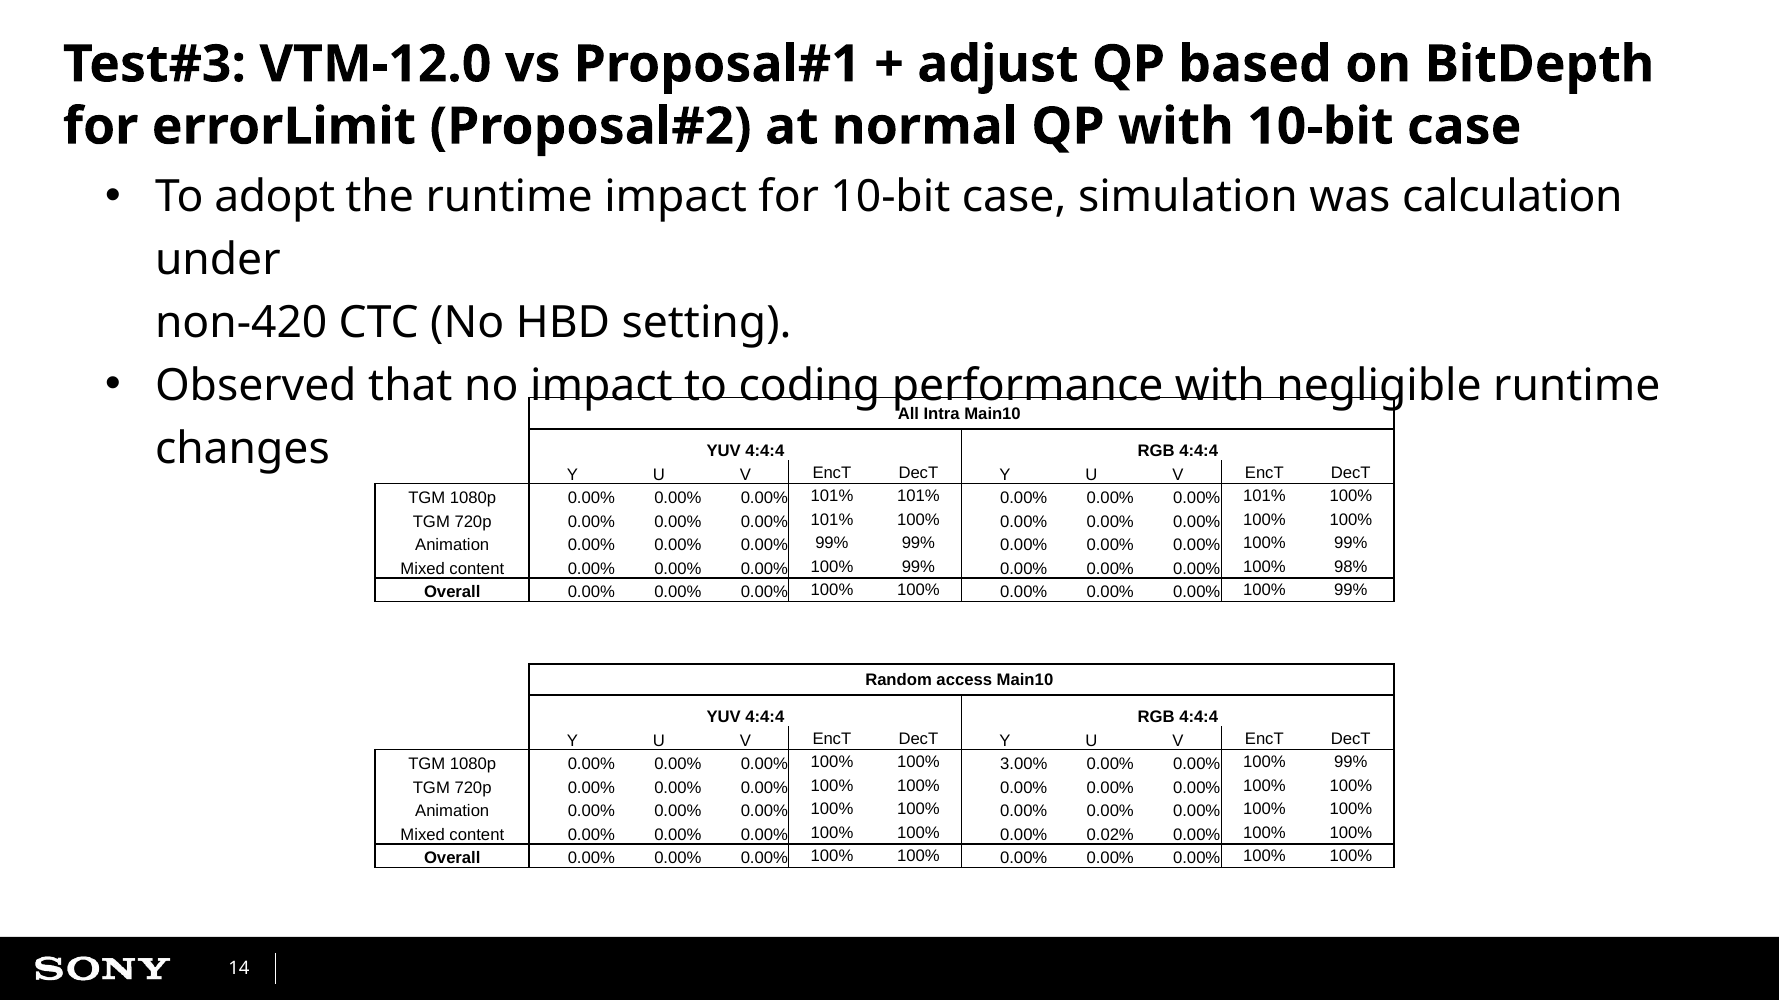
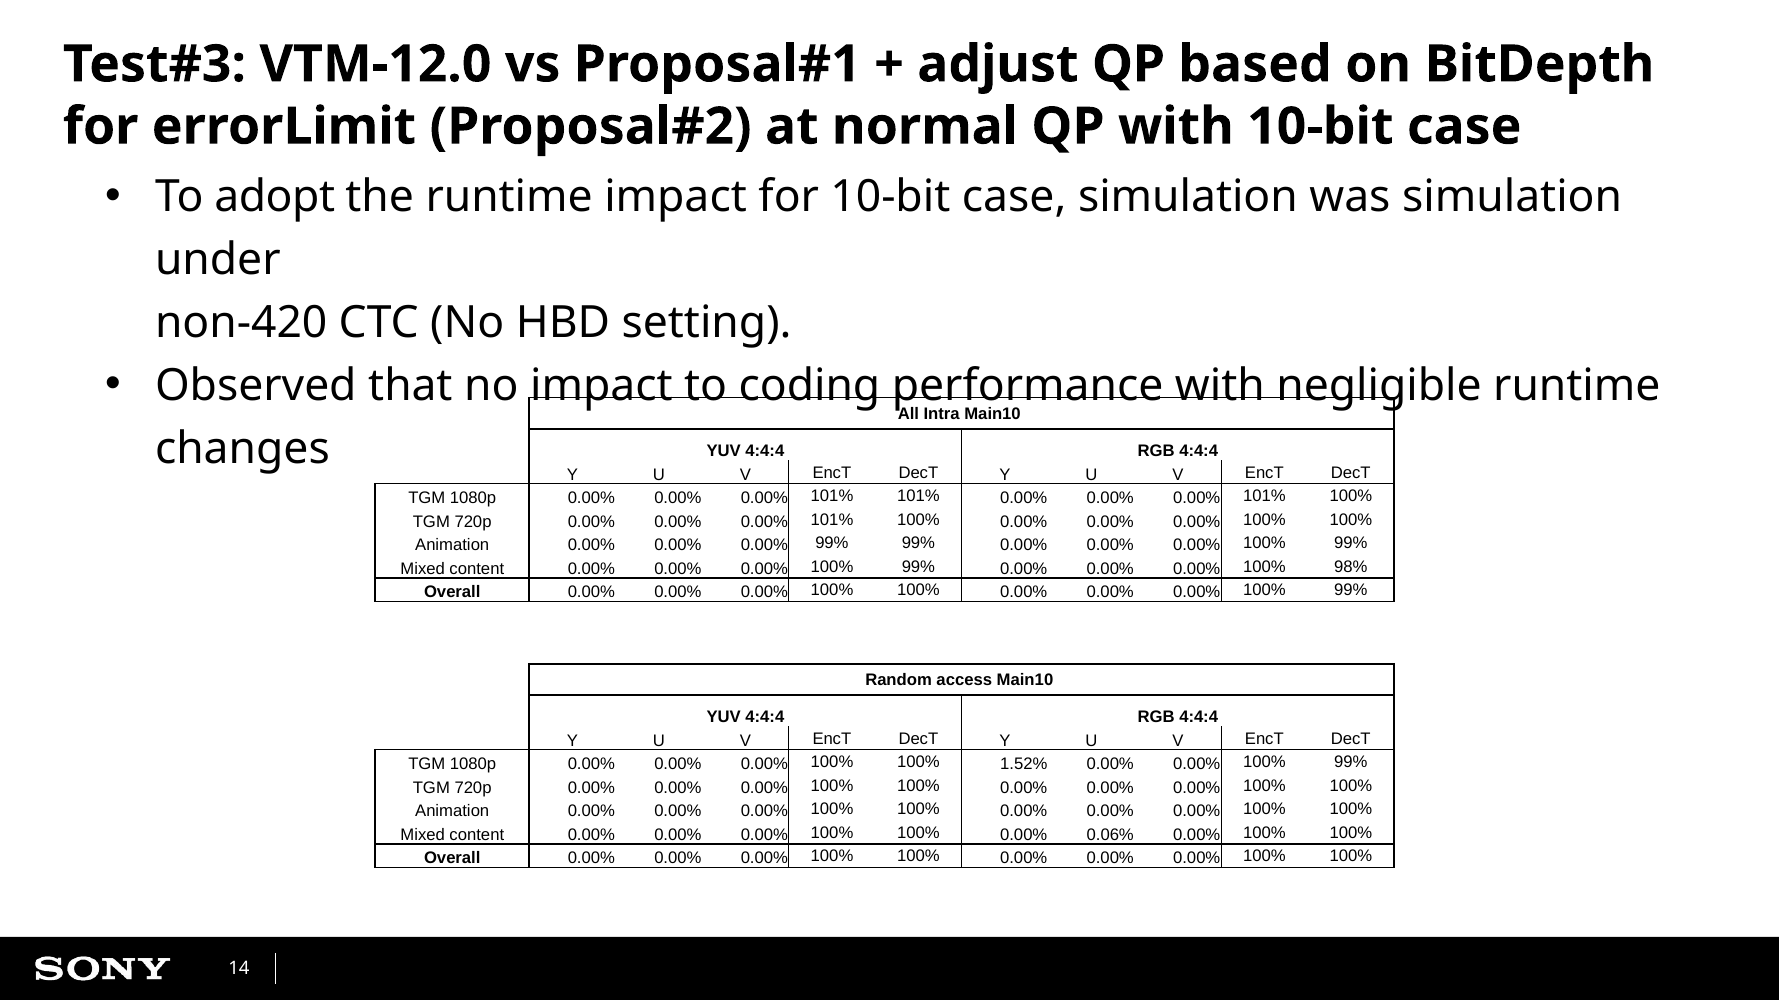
was calculation: calculation -> simulation
3.00%: 3.00% -> 1.52%
0.02%: 0.02% -> 0.06%
